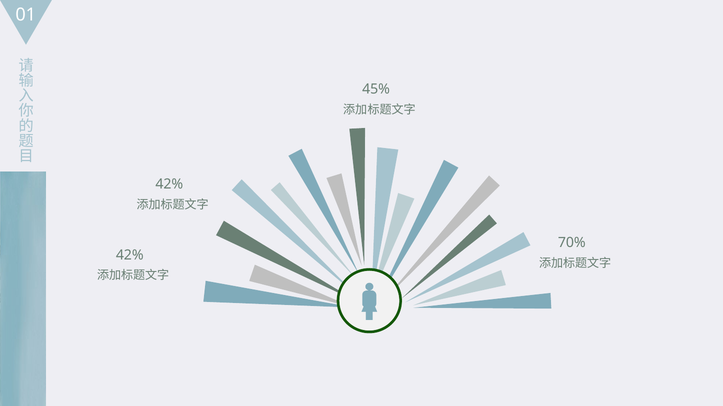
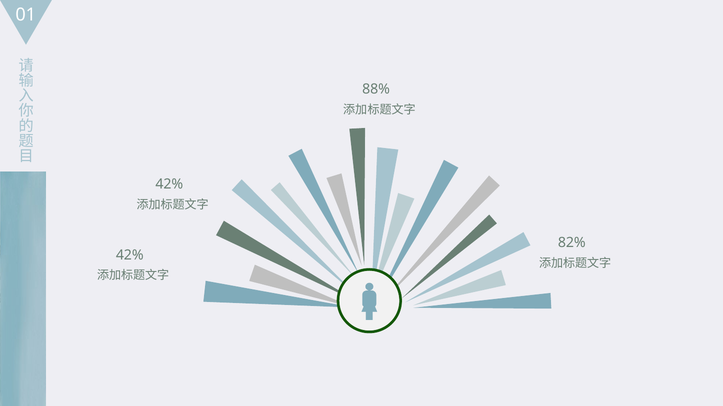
45%: 45% -> 88%
70%: 70% -> 82%
